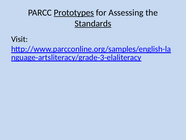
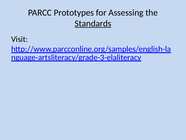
Prototypes underline: present -> none
